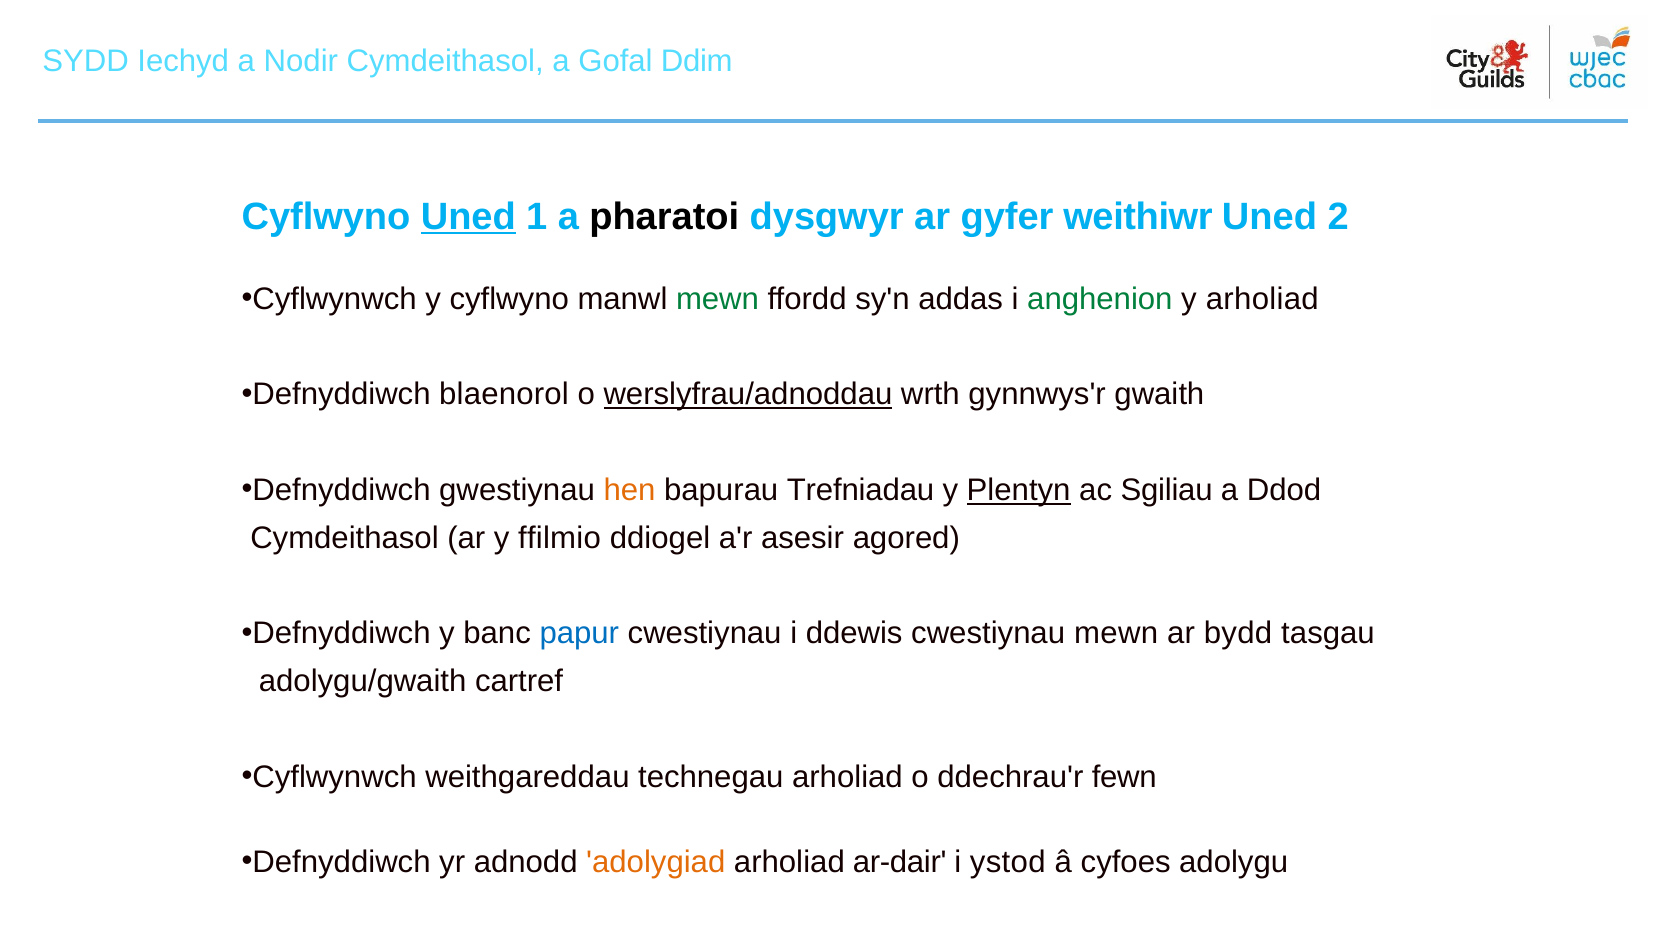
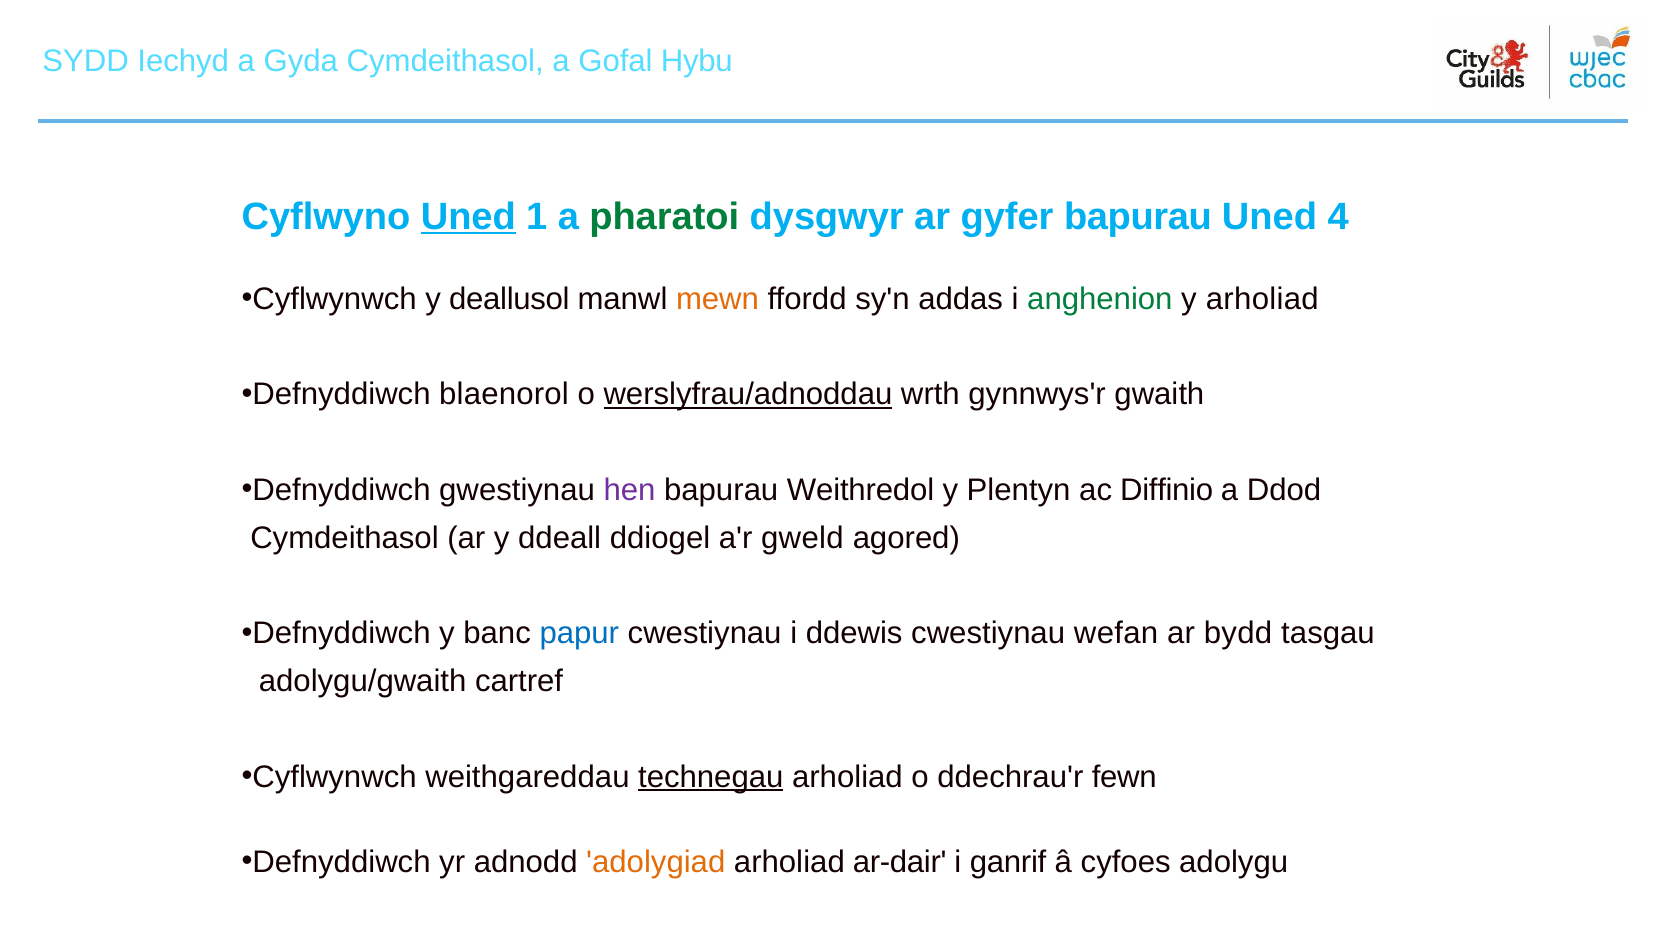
Nodir: Nodir -> Gyda
Ddim: Ddim -> Hybu
pharatoi colour: black -> green
gyfer weithiwr: weithiwr -> bapurau
2: 2 -> 4
y cyflwyno: cyflwyno -> deallusol
mewn at (718, 299) colour: green -> orange
hen colour: orange -> purple
Trefniadau: Trefniadau -> Weithredol
Plentyn underline: present -> none
Sgiliau: Sgiliau -> Diffinio
ffilmio: ffilmio -> ddeall
asesir: asesir -> gweld
cwestiynau mewn: mewn -> wefan
technegau underline: none -> present
ystod: ystod -> ganrif
